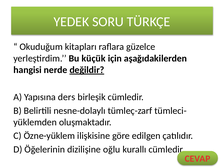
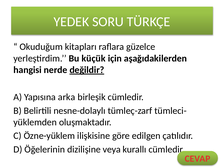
ders: ders -> arka
oğlu: oğlu -> veya
